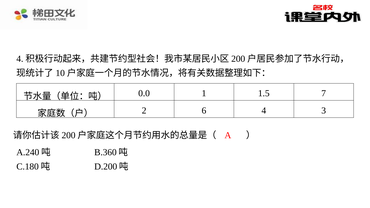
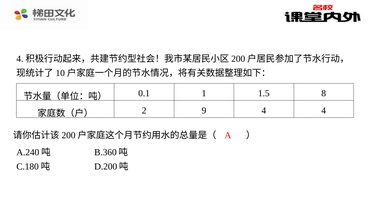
0.0: 0.0 -> 0.1
7: 7 -> 8
6: 6 -> 9
4 3: 3 -> 4
